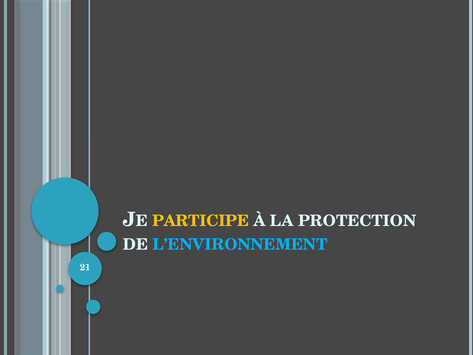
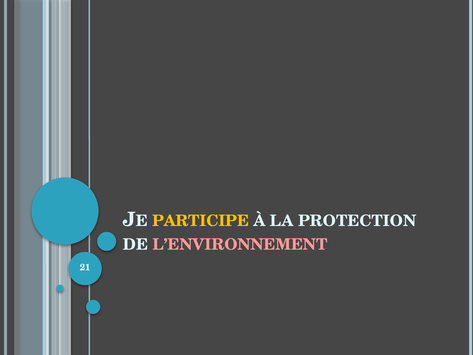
L’ENVIRONNEMENT colour: light blue -> pink
